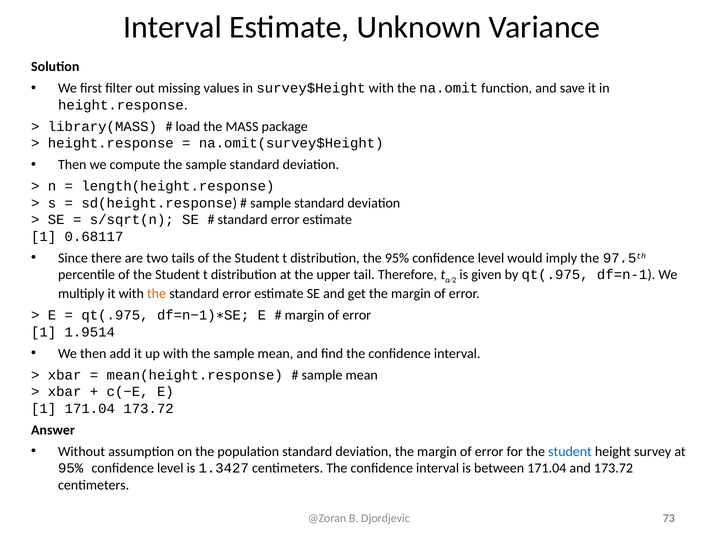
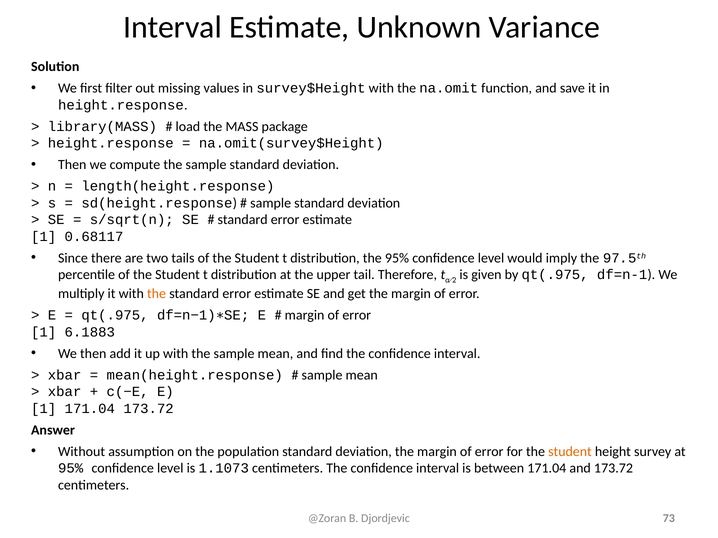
1.9514: 1.9514 -> 6.1883
student at (570, 452) colour: blue -> orange
1.3427: 1.3427 -> 1.1073
